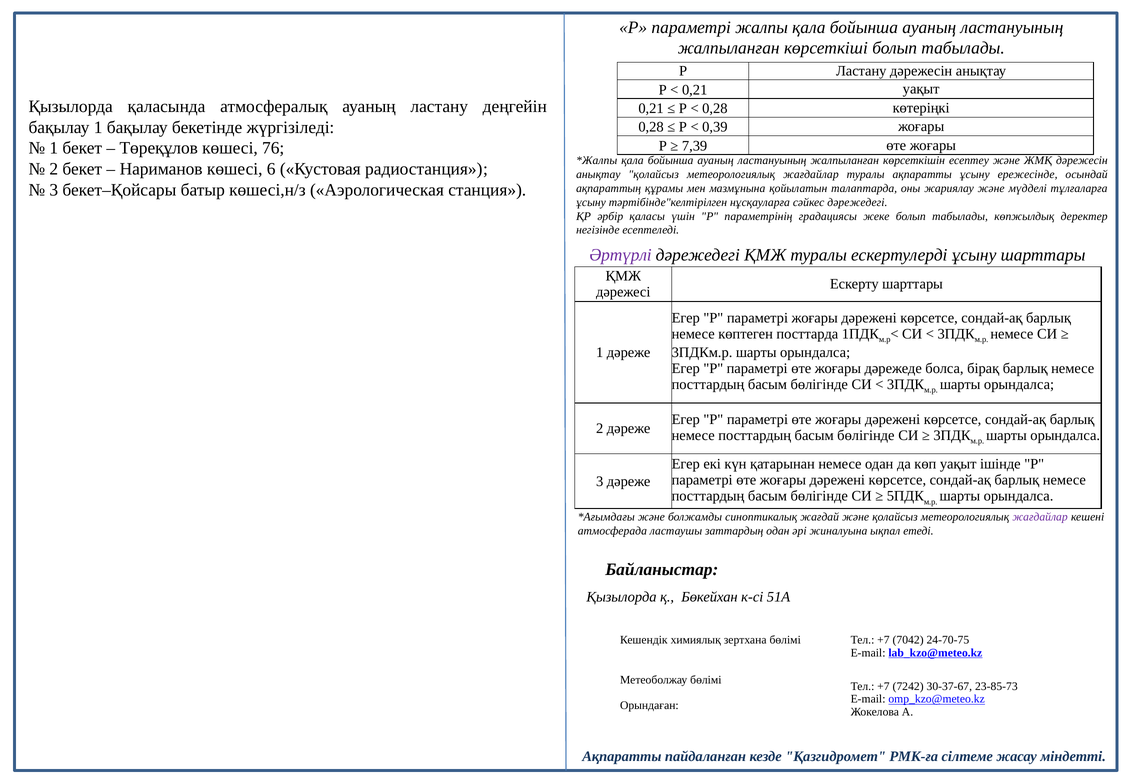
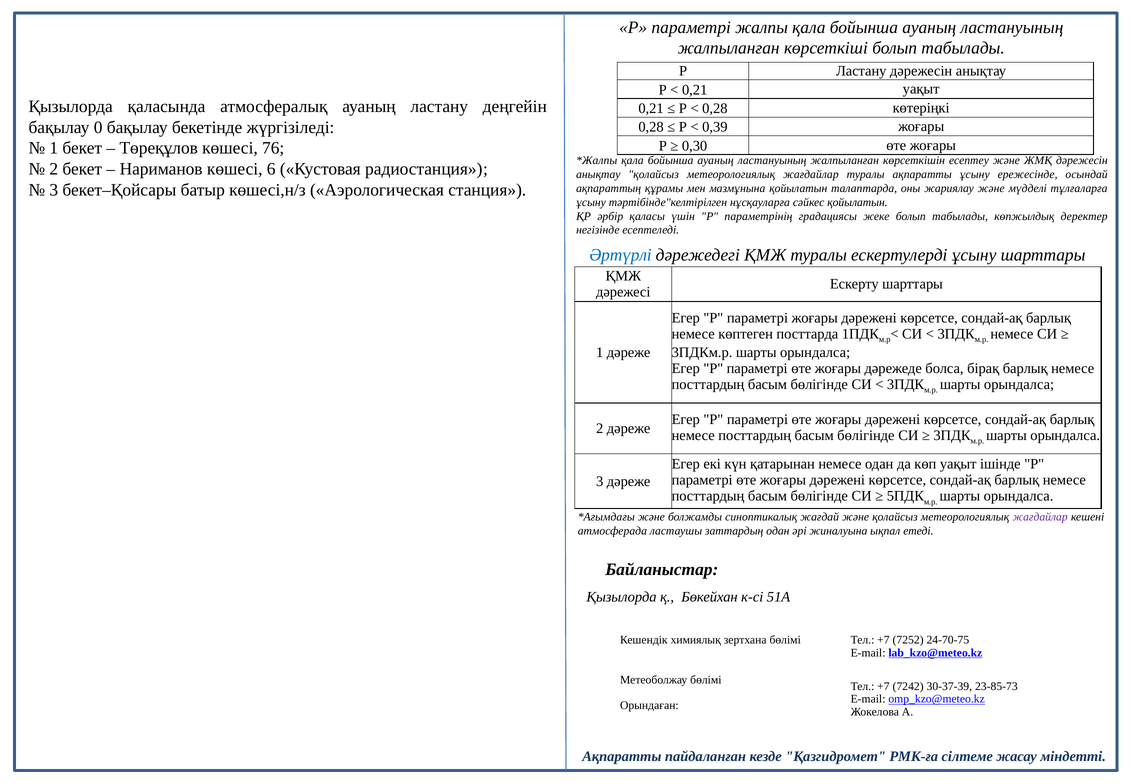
бақылау 1: 1 -> 0
7,39: 7,39 -> 0,30
сәйкес дәрежедегі: дәрежедегі -> қойылатын
Әртүрлі colour: purple -> blue
7042: 7042 -> 7252
30-37-67: 30-37-67 -> 30-37-39
